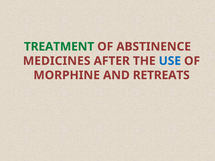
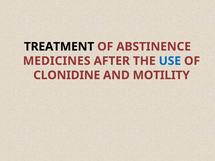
TREATMENT colour: green -> black
MORPHINE: MORPHINE -> CLONIDINE
RETREATS: RETREATS -> MOTILITY
